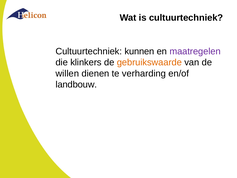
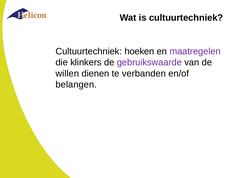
kunnen: kunnen -> hoeken
gebruikswaarde colour: orange -> purple
verharding: verharding -> verbanden
landbouw: landbouw -> belangen
